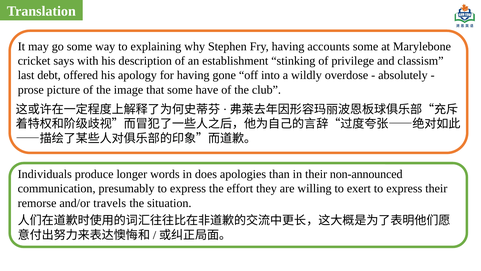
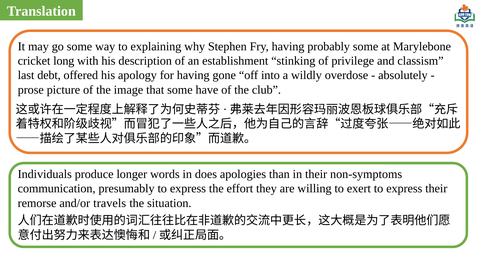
accounts: accounts -> probably
says: says -> long
non-announced: non-announced -> non-symptoms
